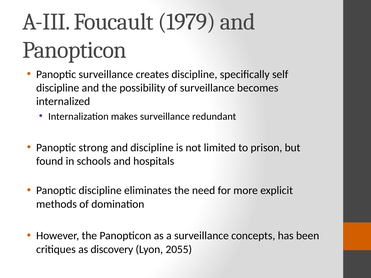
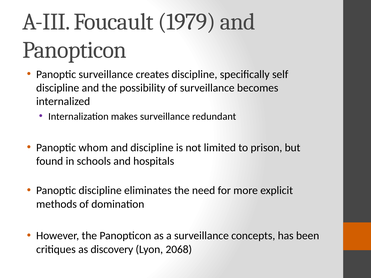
strong: strong -> whom
2055: 2055 -> 2068
